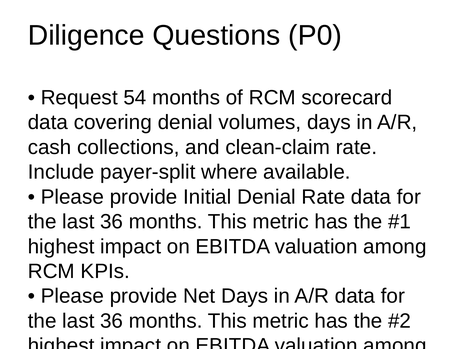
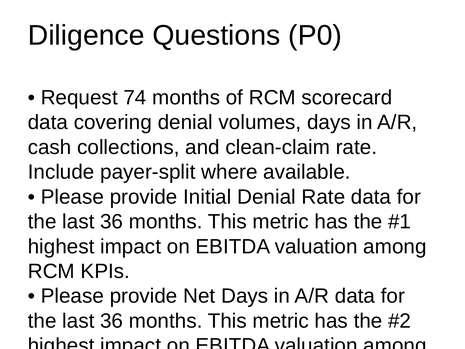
54: 54 -> 74
